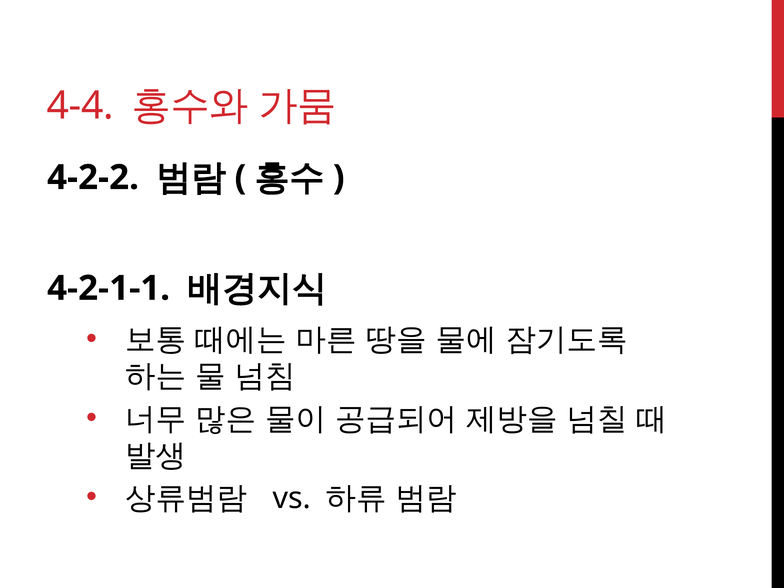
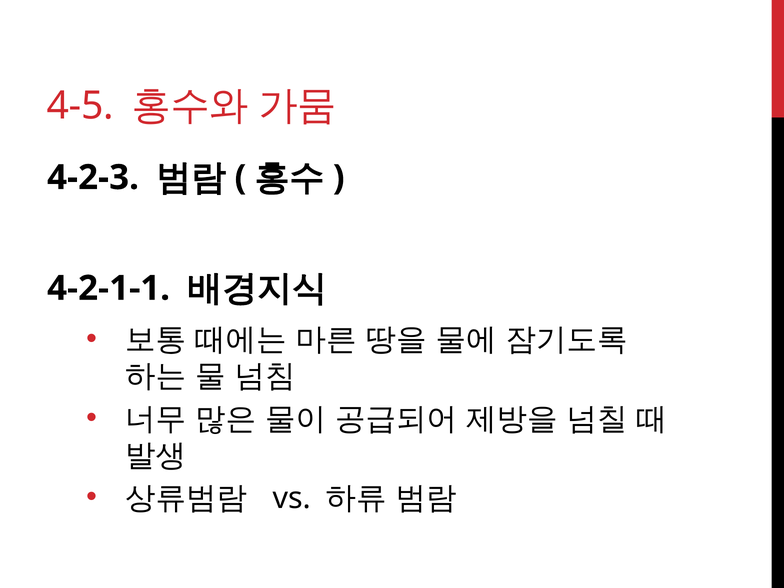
4-4: 4-4 -> 4-5
4-2-2: 4-2-2 -> 4-2-3
